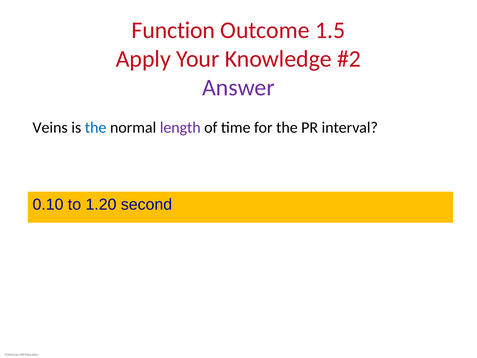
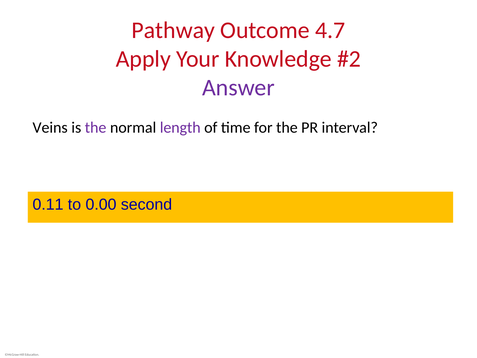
Function: Function -> Pathway
1.5: 1.5 -> 4.7
the at (96, 127) colour: blue -> purple
0.10: 0.10 -> 0.11
1.20: 1.20 -> 0.00
